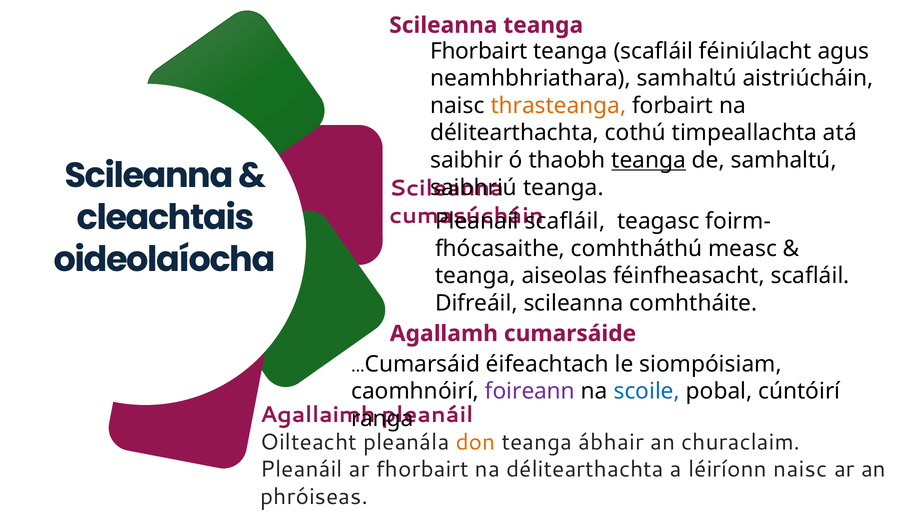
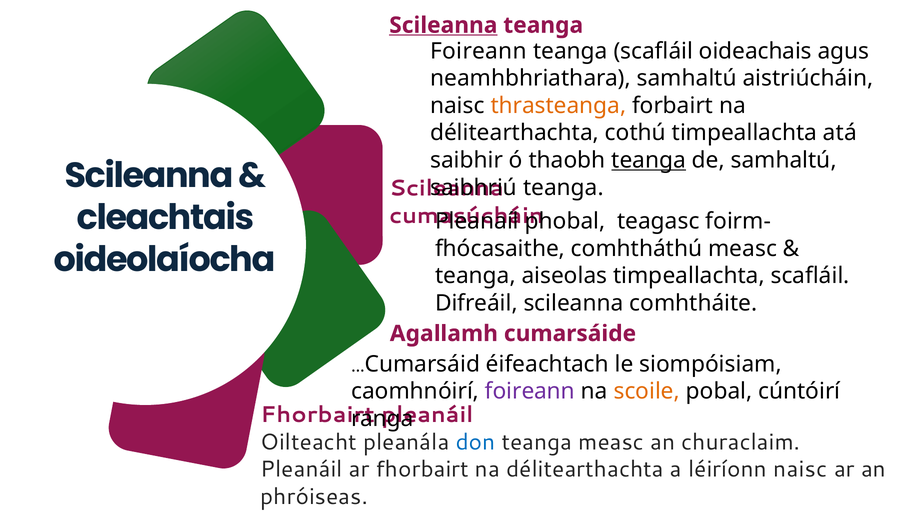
Scileanna at (443, 25) underline: none -> present
Fhorbairt at (479, 51): Fhorbairt -> Foireann
féiniúlacht: féiniúlacht -> oideachais
scafláil at (565, 221): scafláil -> phobal
aiseolas féinfheasacht: féinfheasacht -> timpeallachta
scoile colour: blue -> orange
Agallaimh at (318, 415): Agallaimh -> Fhorbairt
don colour: orange -> blue
teanga ábhair: ábhair -> measc
